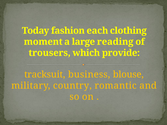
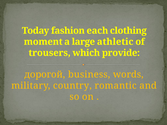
reading: reading -> athletic
tracksuit: tracksuit -> дорогой
blouse: blouse -> words
